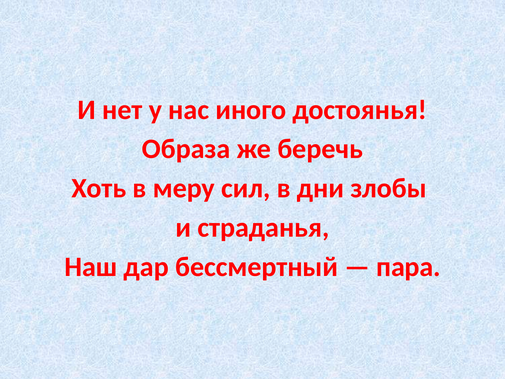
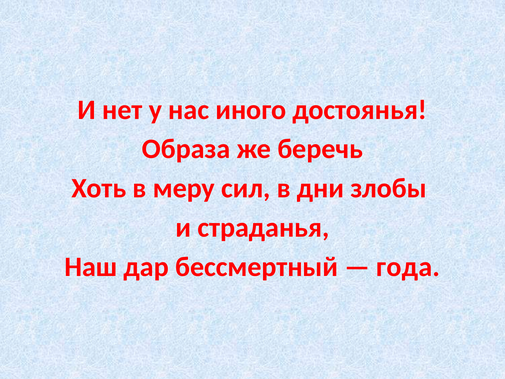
пара: пара -> года
